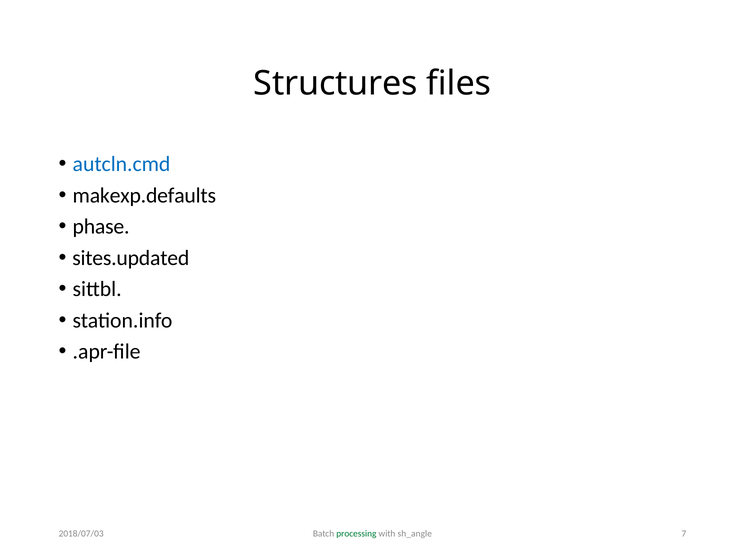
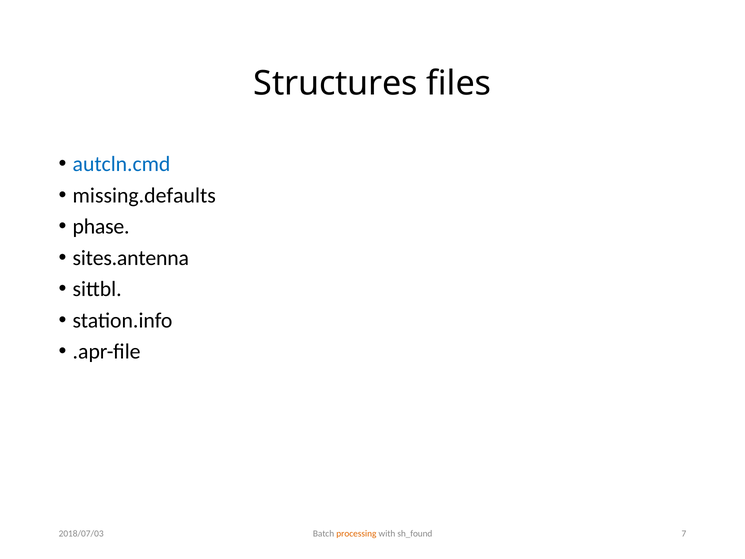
makexp.defaults: makexp.defaults -> missing.defaults
sites.updated: sites.updated -> sites.antenna
processing colour: green -> orange
sh_angle: sh_angle -> sh_found
